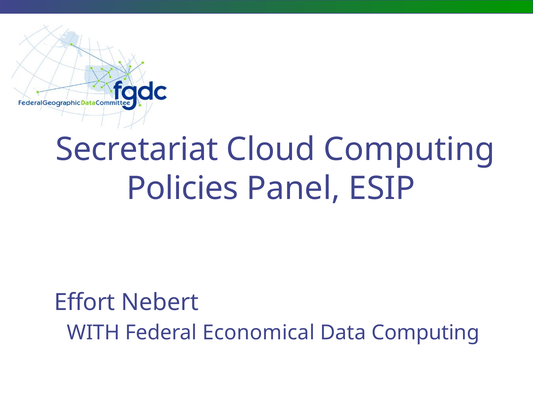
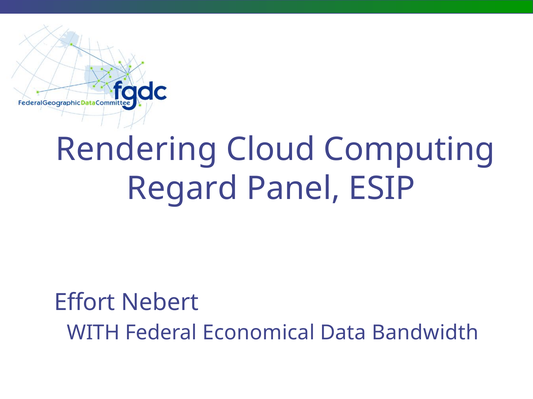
Secretariat: Secretariat -> Rendering
Policies: Policies -> Regard
Data Computing: Computing -> Bandwidth
